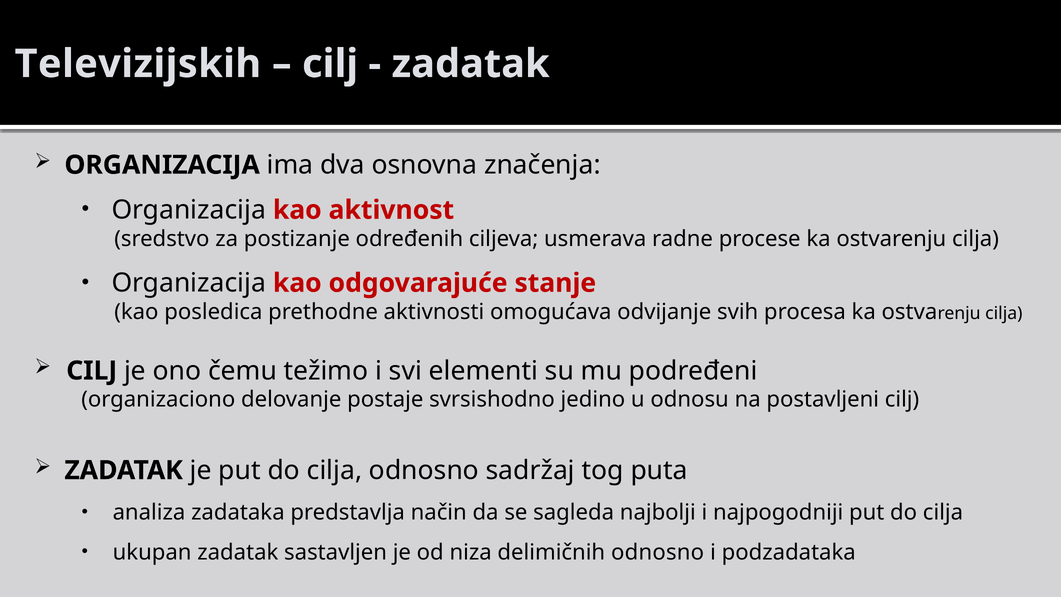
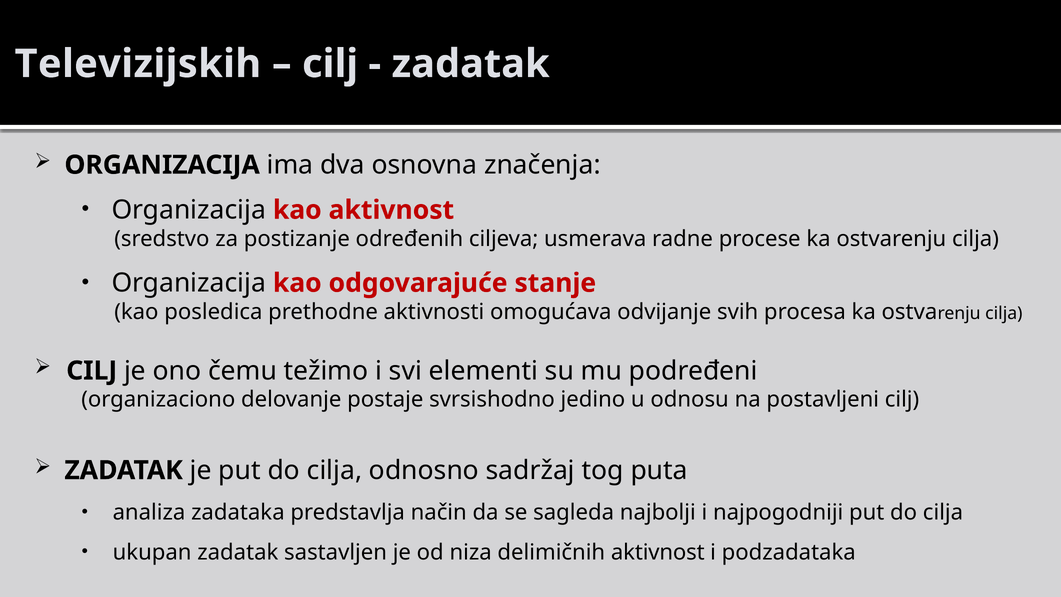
delimičnih odnosno: odnosno -> aktivnost
